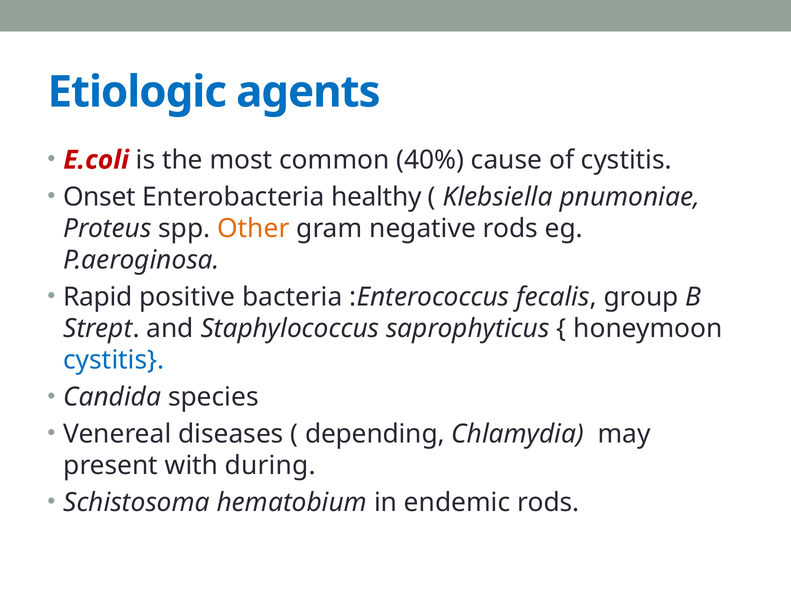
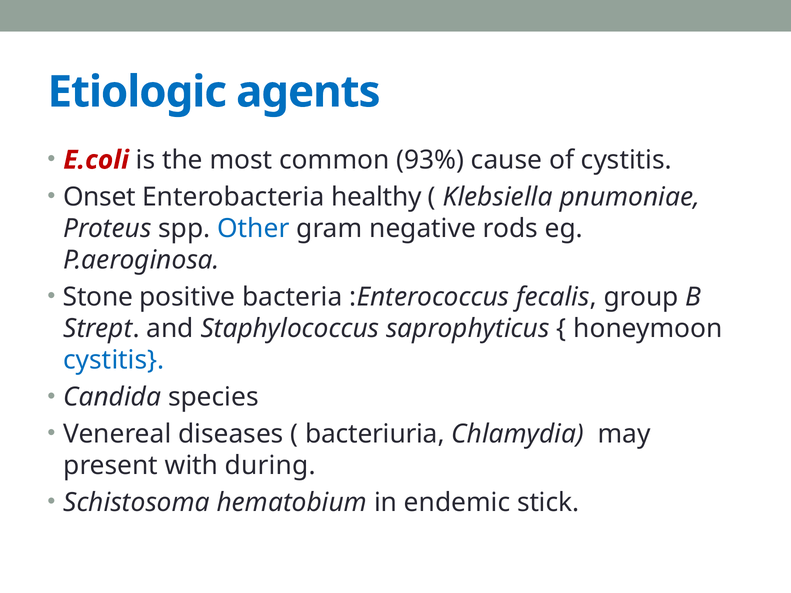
40%: 40% -> 93%
Other colour: orange -> blue
Rapid: Rapid -> Stone
depending: depending -> bacteriuria
endemic rods: rods -> stick
